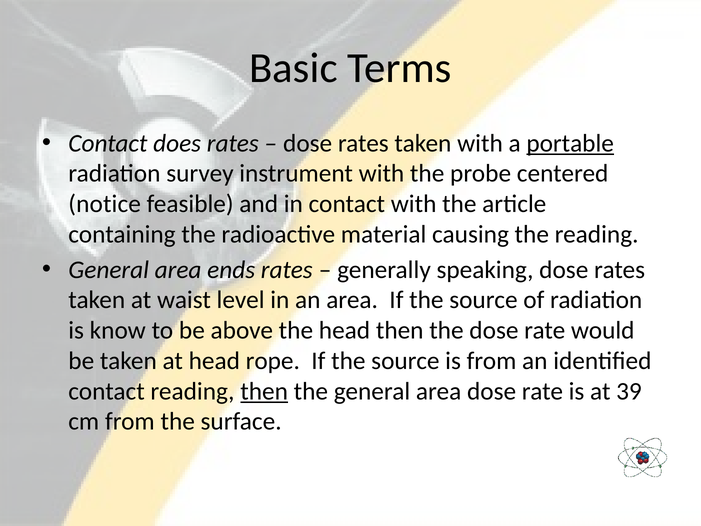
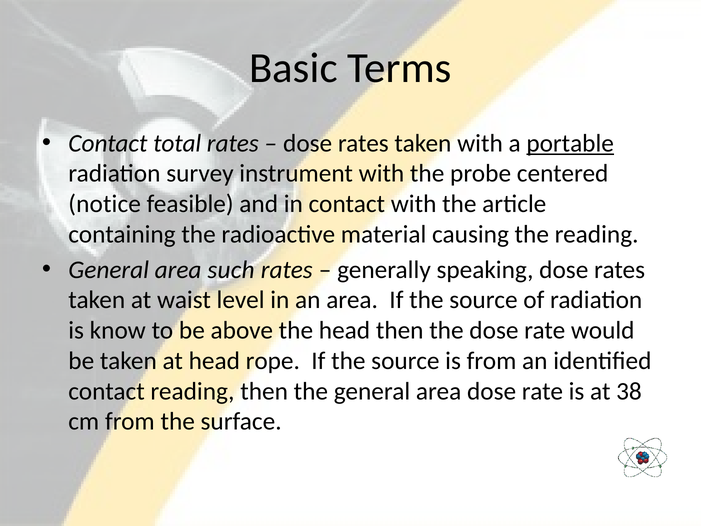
does: does -> total
ends: ends -> such
then at (264, 391) underline: present -> none
39: 39 -> 38
